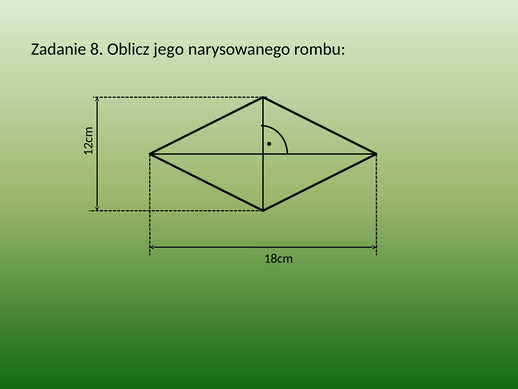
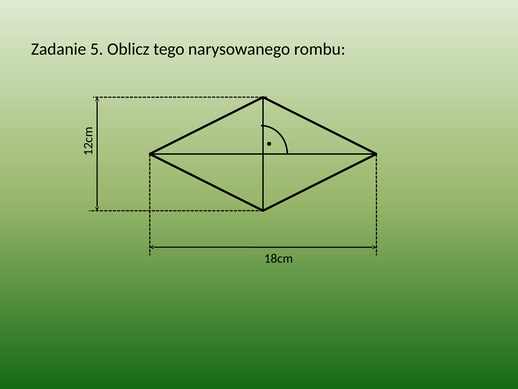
8: 8 -> 5
jego: jego -> tego
